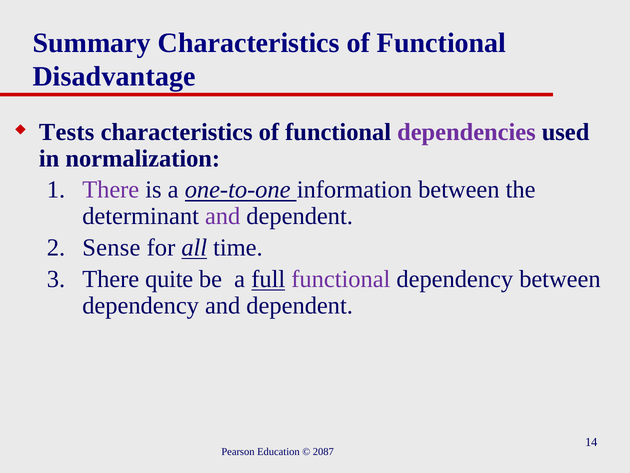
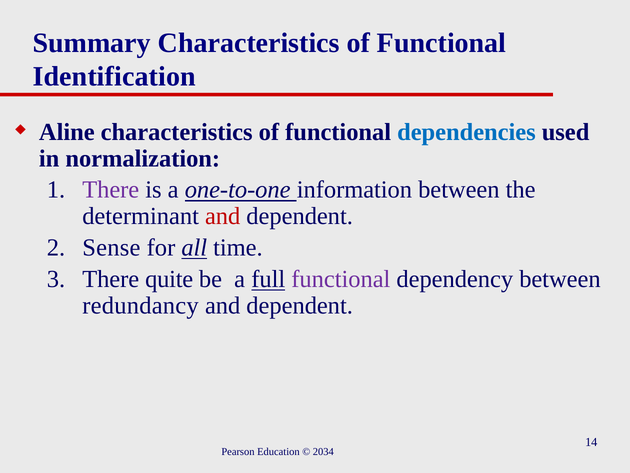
Disadvantage: Disadvantage -> Identification
Tests: Tests -> Aline
dependencies colour: purple -> blue
and at (223, 216) colour: purple -> red
dependency at (141, 305): dependency -> redundancy
2087: 2087 -> 2034
